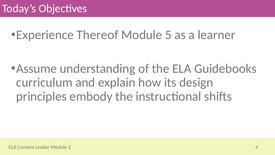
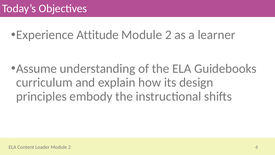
Thereof: Thereof -> Attitude
5 at (168, 35): 5 -> 2
